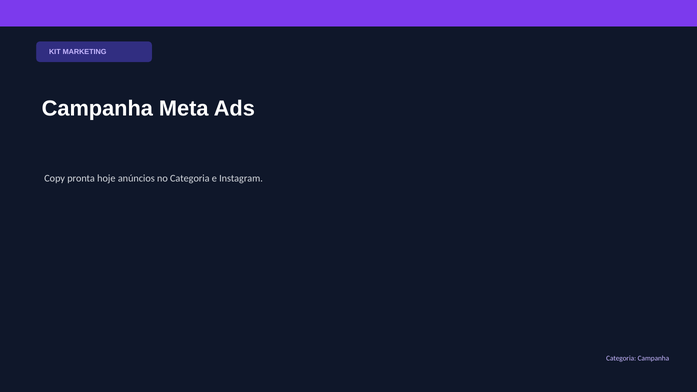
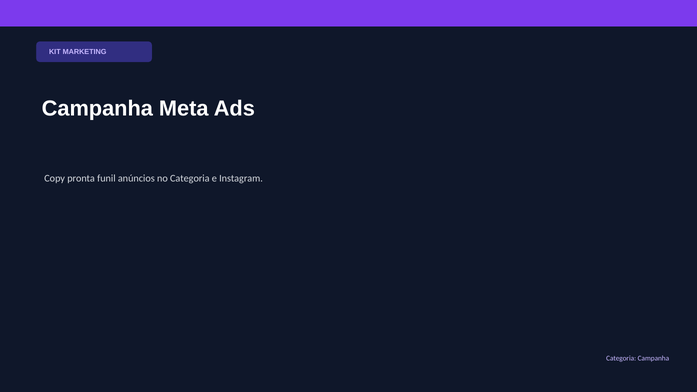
hoje: hoje -> funil
